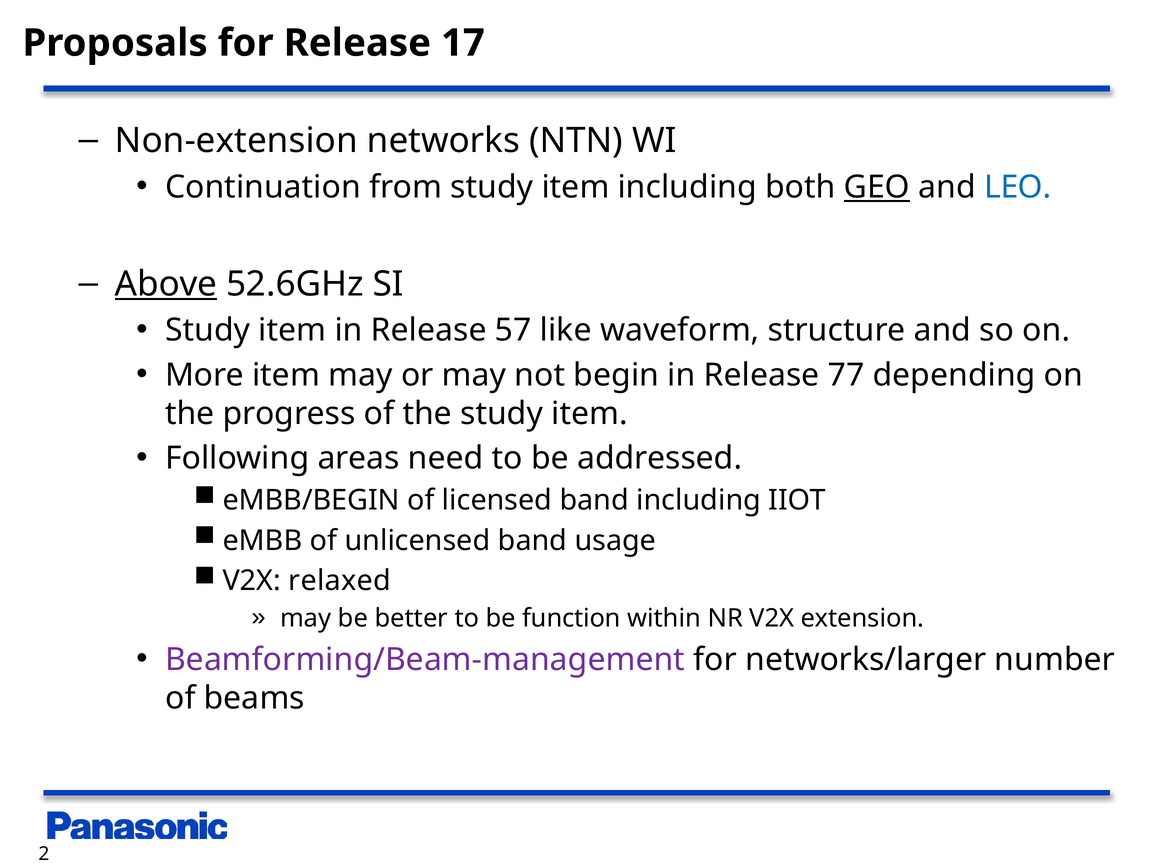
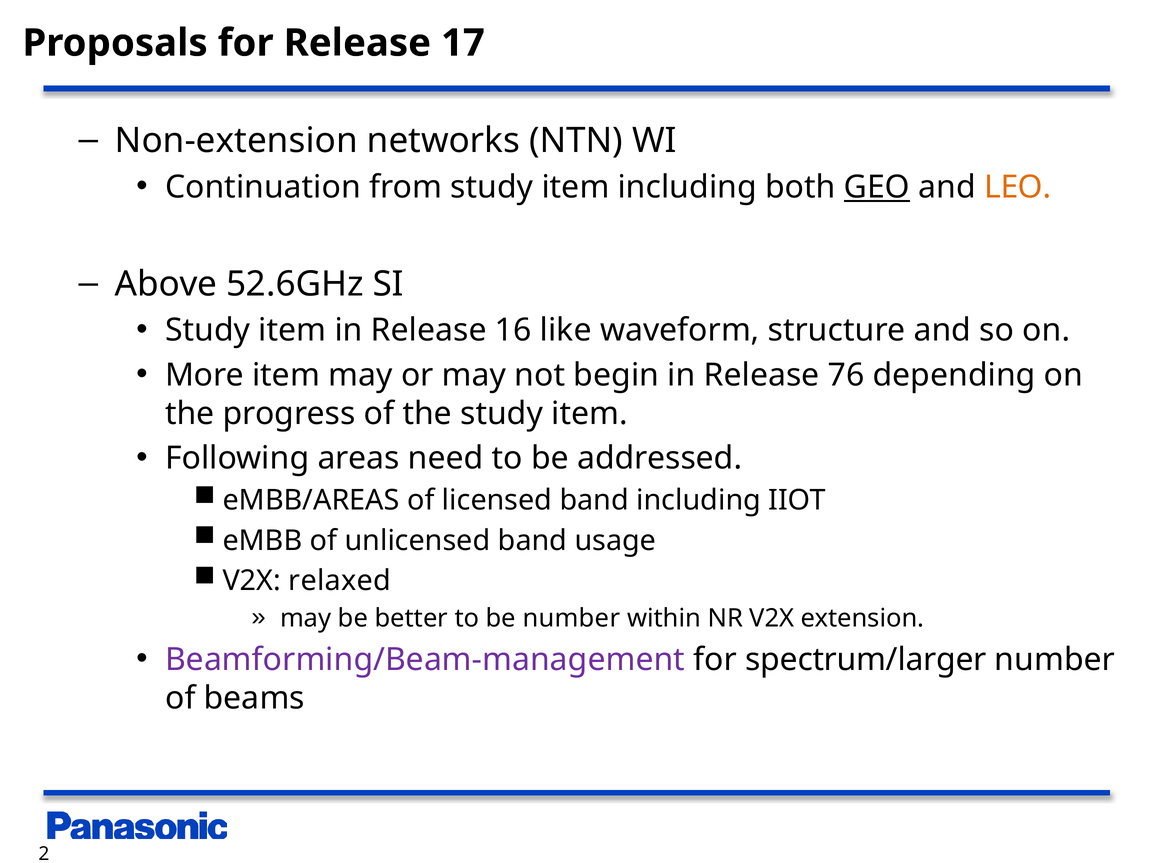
LEO colour: blue -> orange
Above underline: present -> none
57: 57 -> 16
77: 77 -> 76
eMBB/BEGIN: eMBB/BEGIN -> eMBB/AREAS
be function: function -> number
networks/larger: networks/larger -> spectrum/larger
